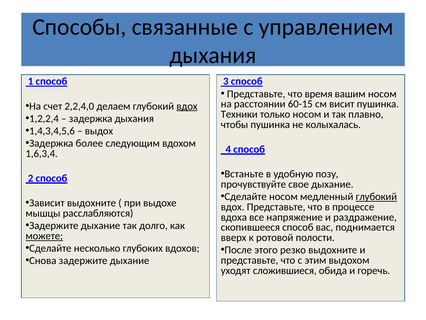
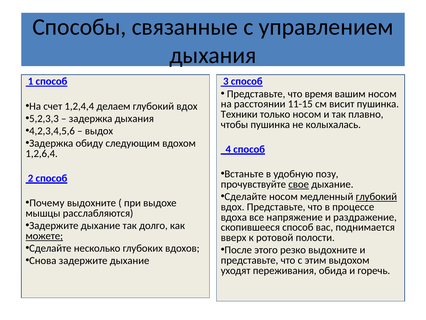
60-15: 60-15 -> 11-15
2,2,4,0: 2,2,4,0 -> 1,2,4,4
вдох at (187, 106) underline: present -> none
1,2,2,4: 1,2,2,4 -> 5,2,3,3
1,4,3,4,5,6: 1,4,3,4,5,6 -> 4,2,3,4,5,6
более: более -> обиду
1,6,3,4: 1,6,3,4 -> 1,2,6,4
свое underline: none -> present
Зависит: Зависит -> Почему
сложившиеся: сложившиеся -> переживания
